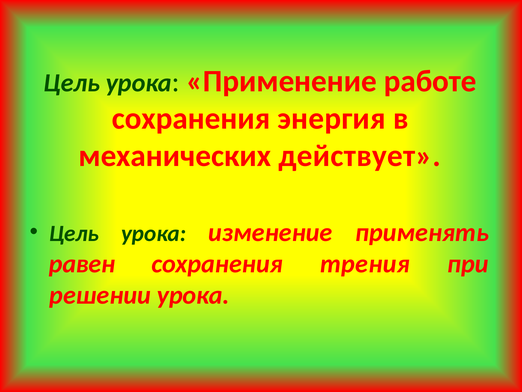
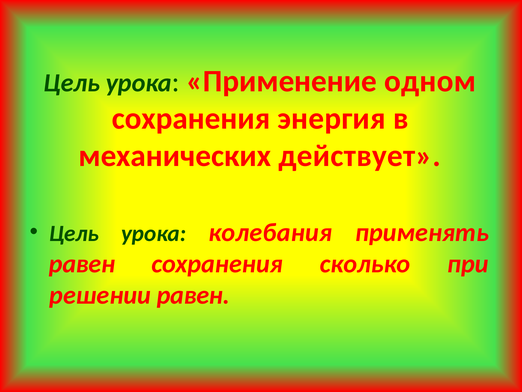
работе: работе -> одном
изменение: изменение -> колебания
трения: трения -> сколько
решении урока: урока -> равен
